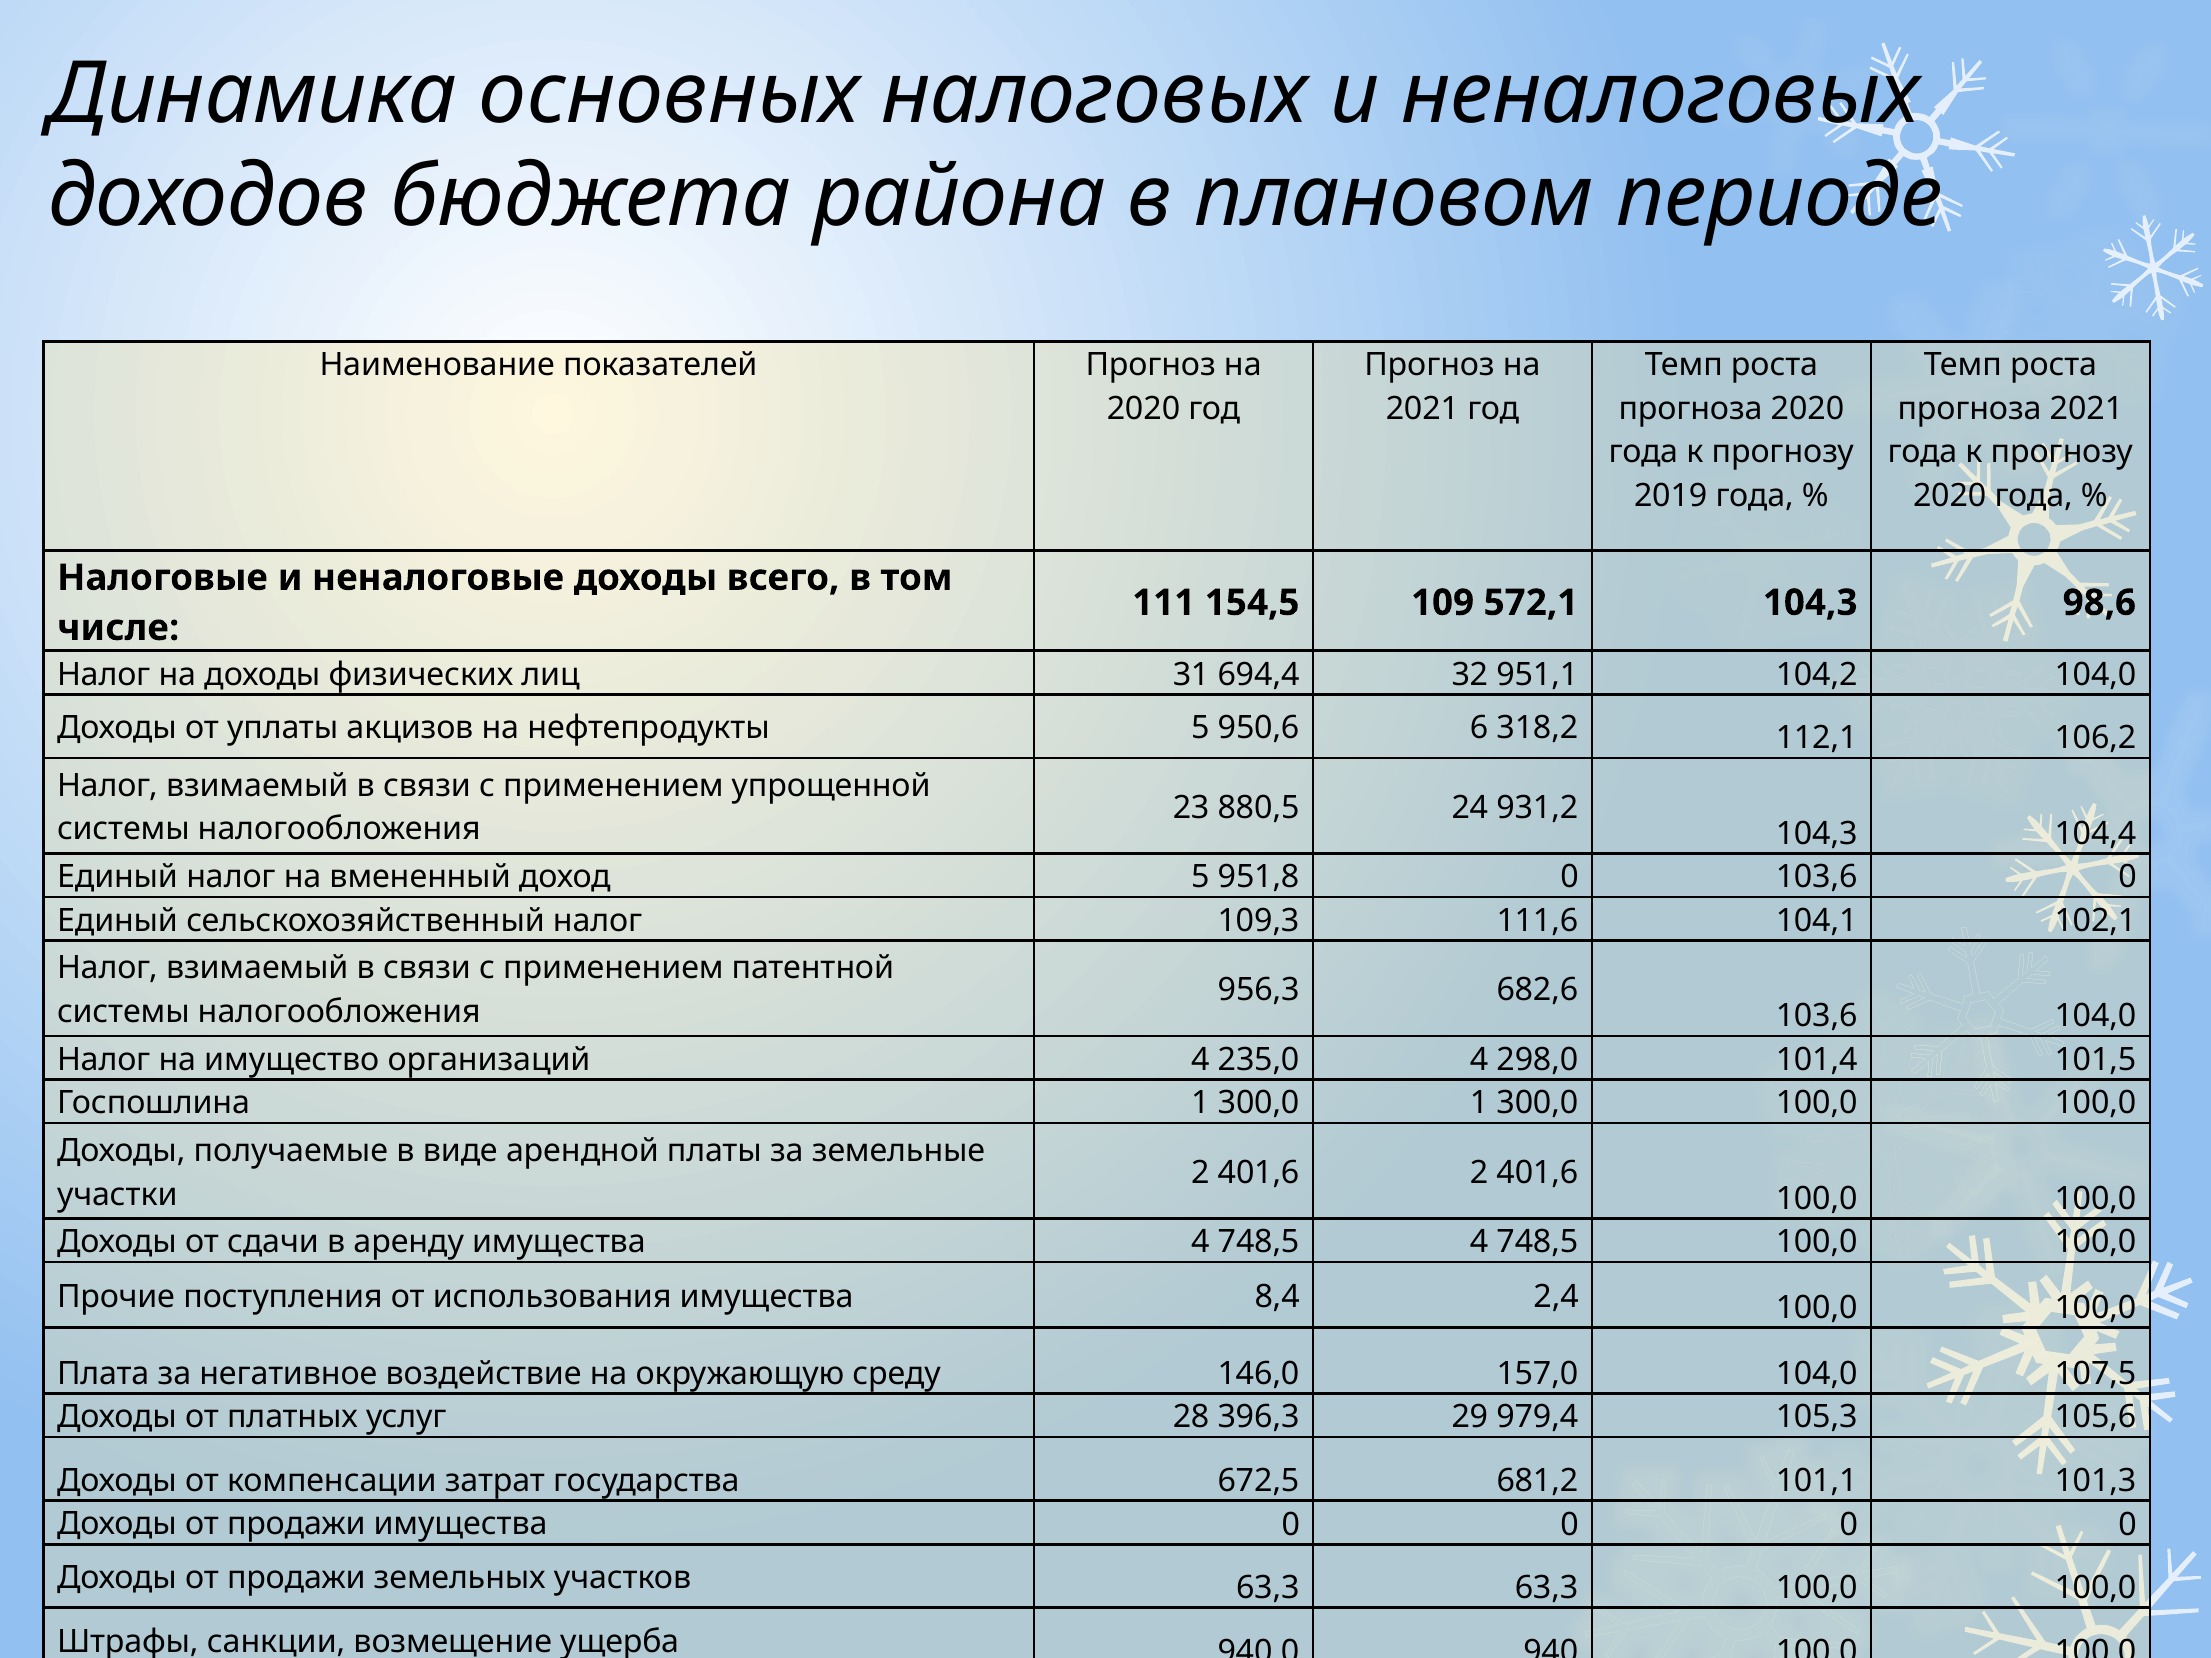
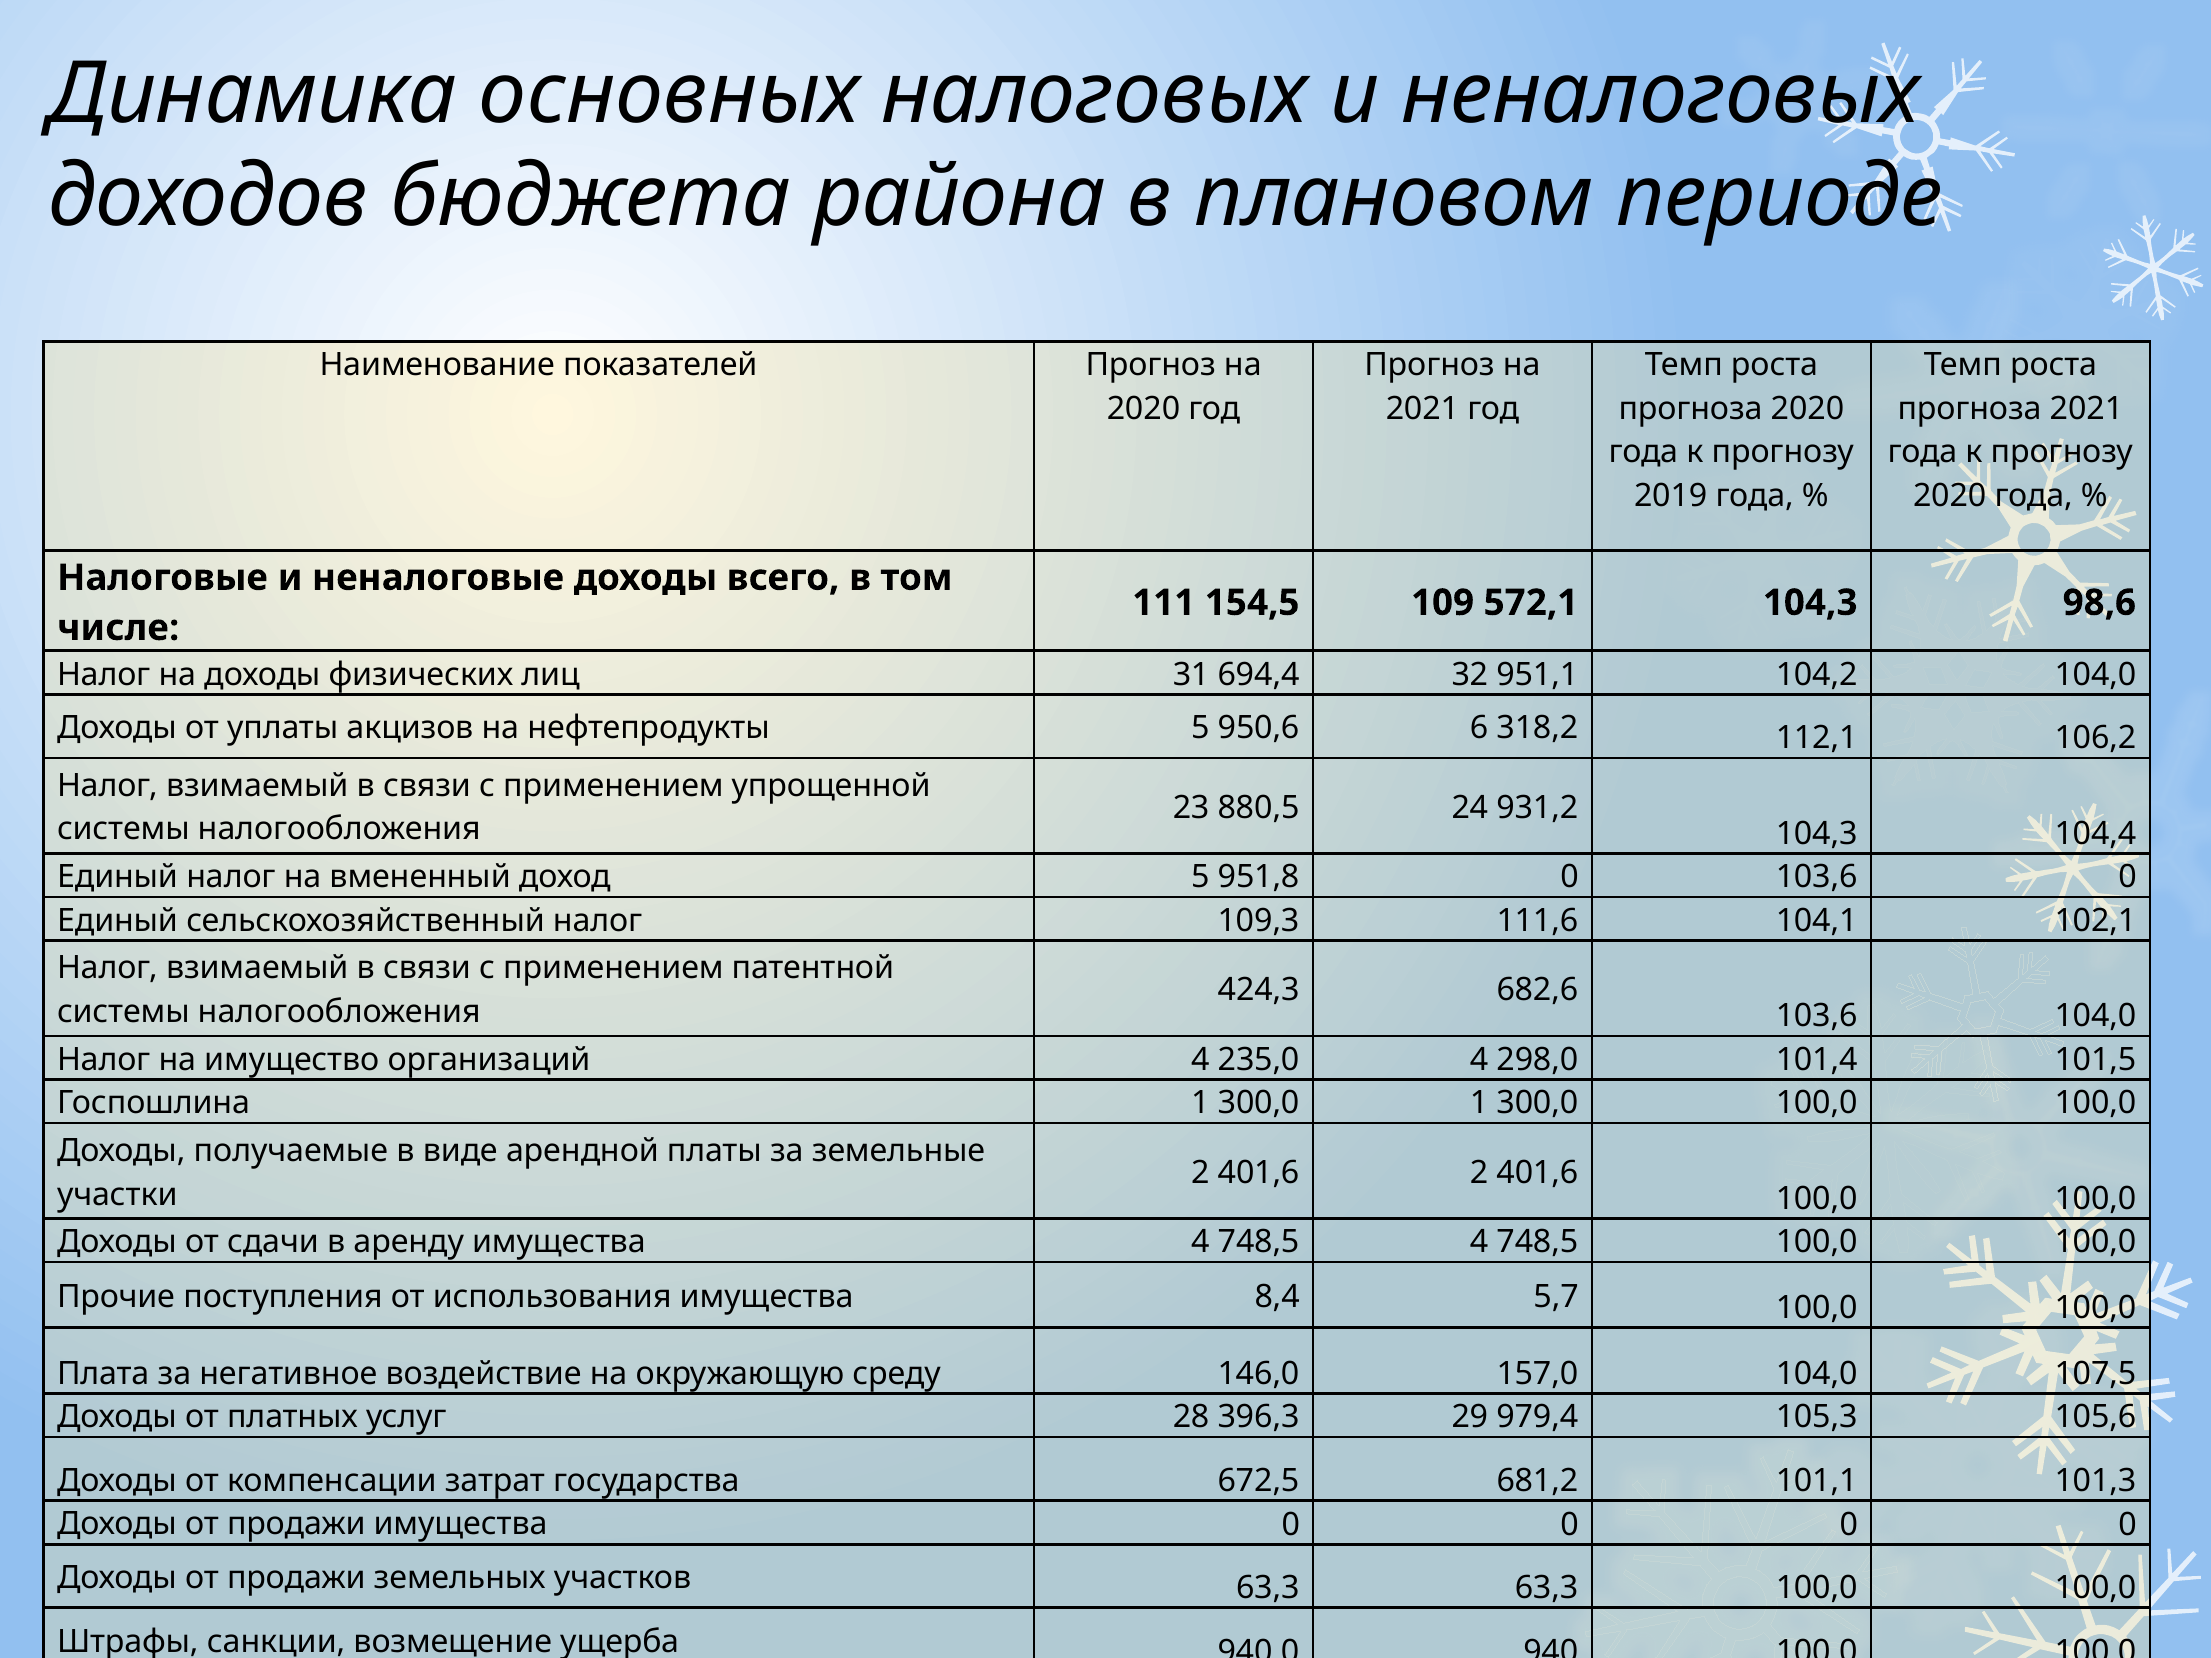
956,3: 956,3 -> 424,3
2,4: 2,4 -> 5,7
